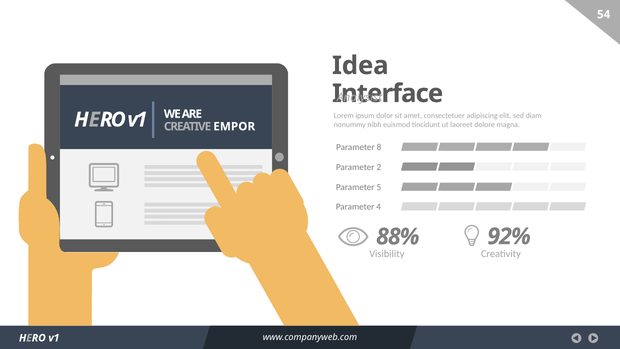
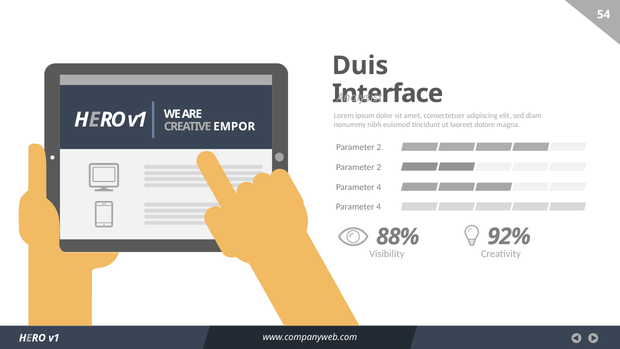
Idea: Idea -> Duis
8 at (379, 147): 8 -> 2
5 at (379, 187): 5 -> 4
